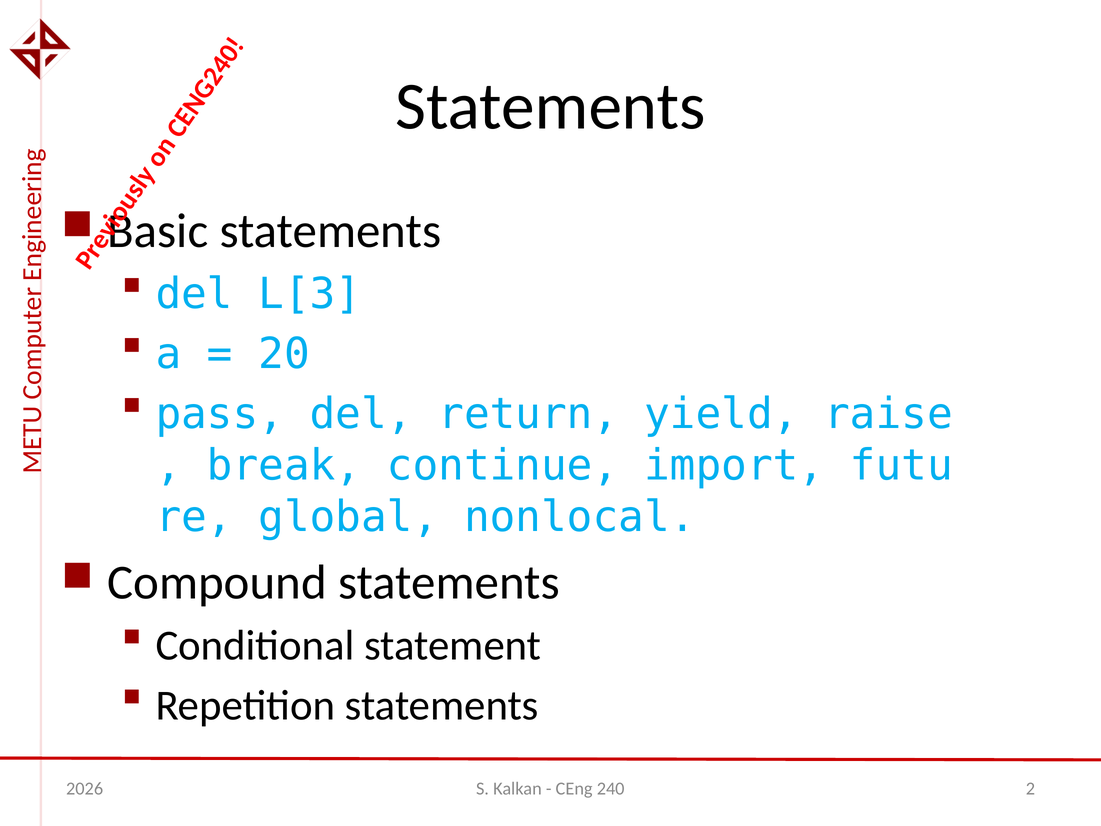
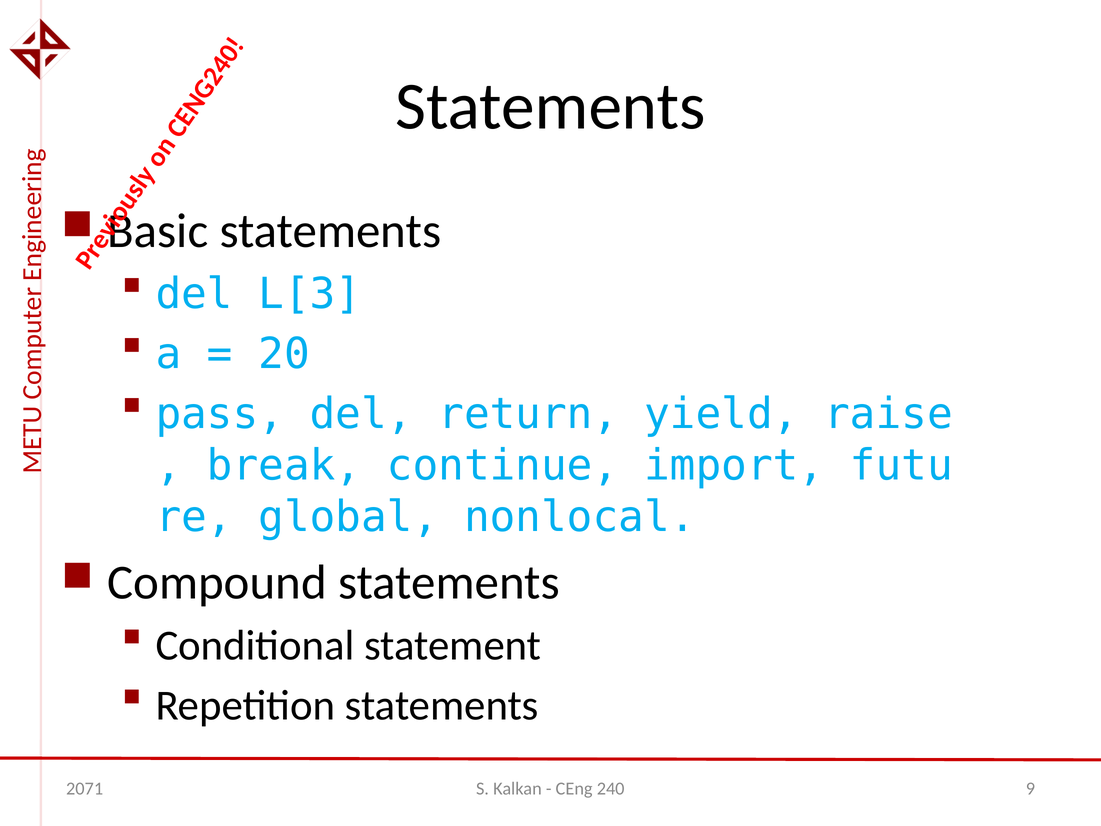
2026: 2026 -> 2071
240 2: 2 -> 9
